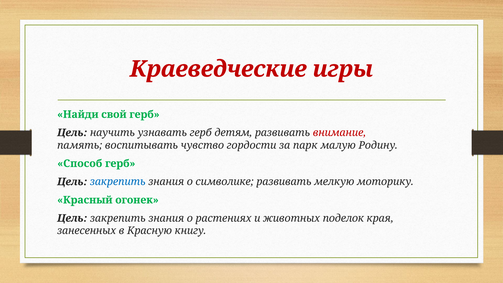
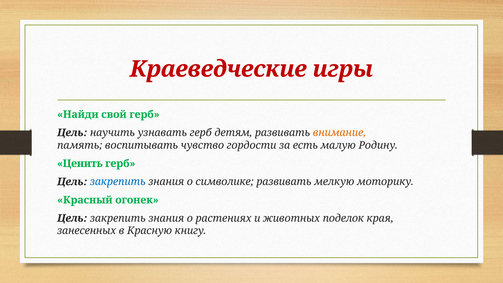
внимание colour: red -> orange
парк: парк -> есть
Способ: Способ -> Ценить
